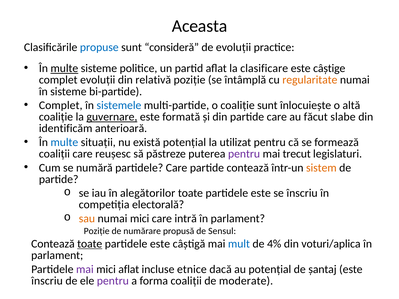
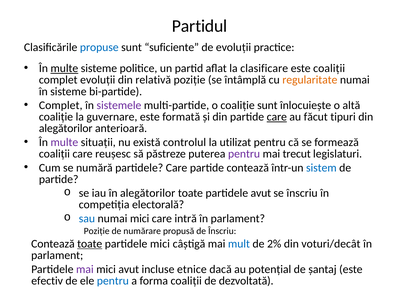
Aceasta: Aceasta -> Partidul
consideră: consideră -> suficiente
este câștige: câștige -> coaliții
sistemele colour: blue -> purple
guvernare underline: present -> none
care at (277, 117) underline: none -> present
slabe: slabe -> tipuri
identificăm at (66, 128): identificăm -> alegătorilor
multe at (64, 142) colour: blue -> purple
există potențial: potențial -> controlul
sistem colour: orange -> blue
este at (261, 193): este -> avut
sau colour: orange -> blue
de Sensul: Sensul -> Înscriu
este at (160, 244): este -> mici
4%: 4% -> 2%
voturi/aplica: voturi/aplica -> voturi/decât
mici aflat: aflat -> avut
înscriu at (47, 281): înscriu -> efectiv
pentru at (113, 281) colour: purple -> blue
moderate: moderate -> dezvoltată
